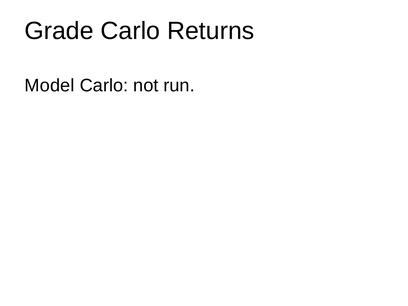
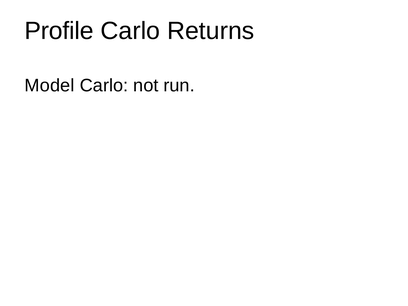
Grade: Grade -> Profile
